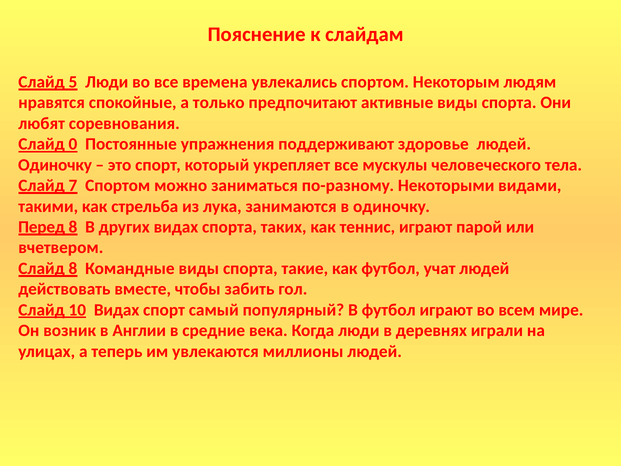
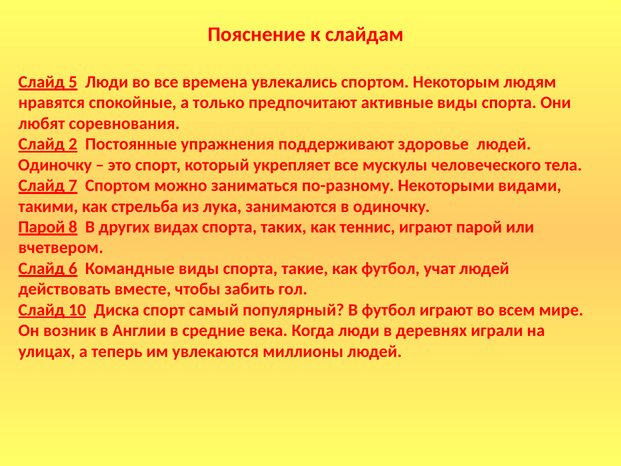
0: 0 -> 2
Перед at (42, 227): Перед -> Парой
Слайд 8: 8 -> 6
10 Видах: Видах -> Диска
